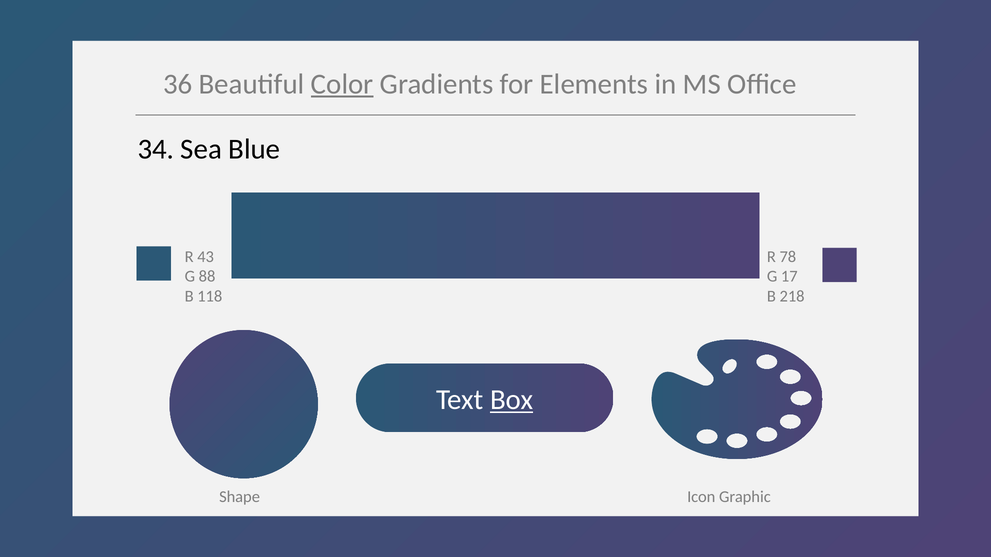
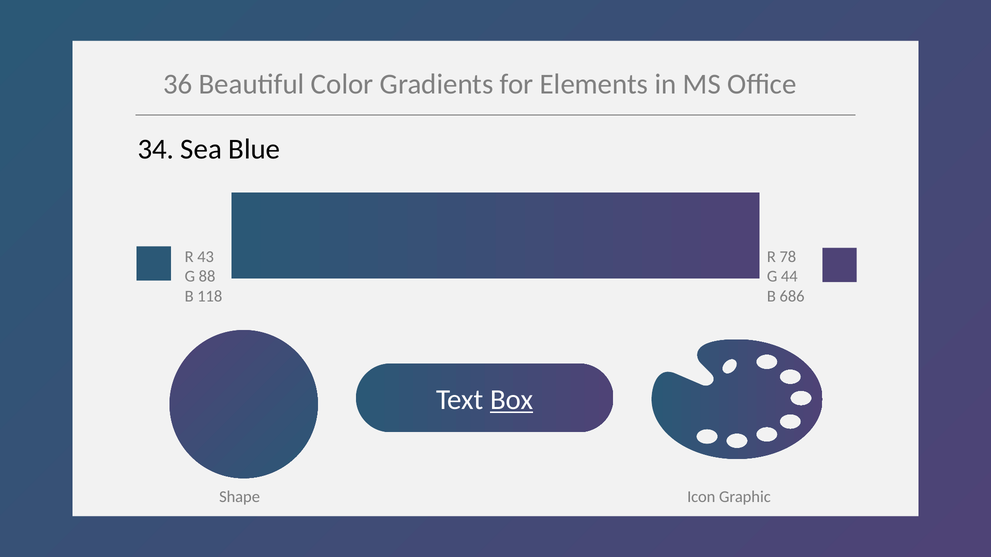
Color underline: present -> none
17: 17 -> 44
218: 218 -> 686
